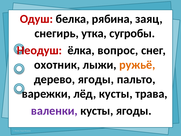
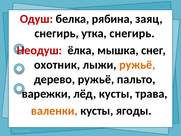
утка сугробы: сугробы -> снегирь
вопрос: вопрос -> мышка
дерево ягоды: ягоды -> ружьё
валенки colour: purple -> orange
